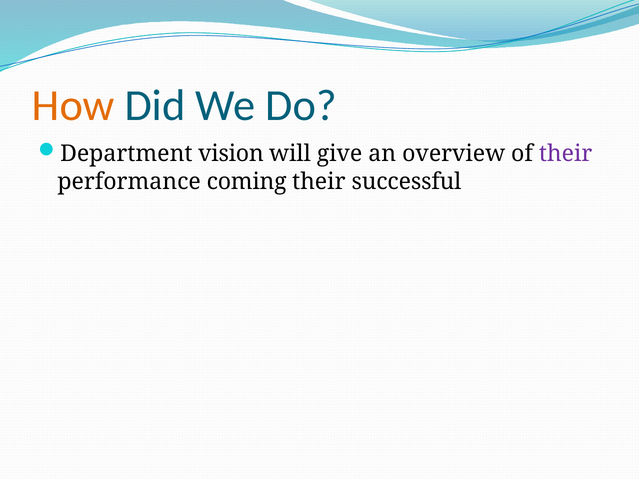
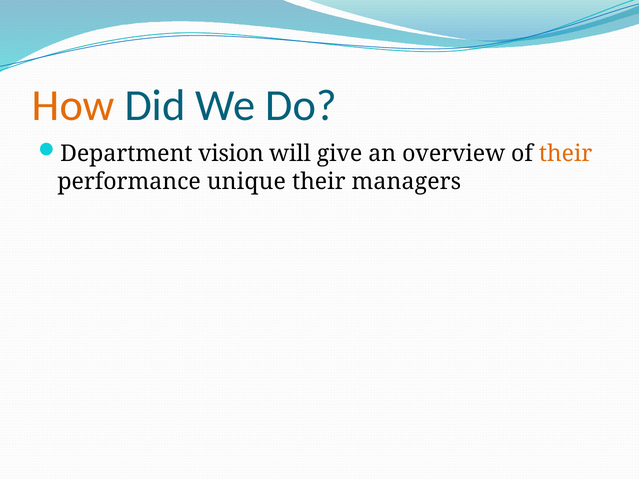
their at (566, 154) colour: purple -> orange
coming: coming -> unique
successful: successful -> managers
